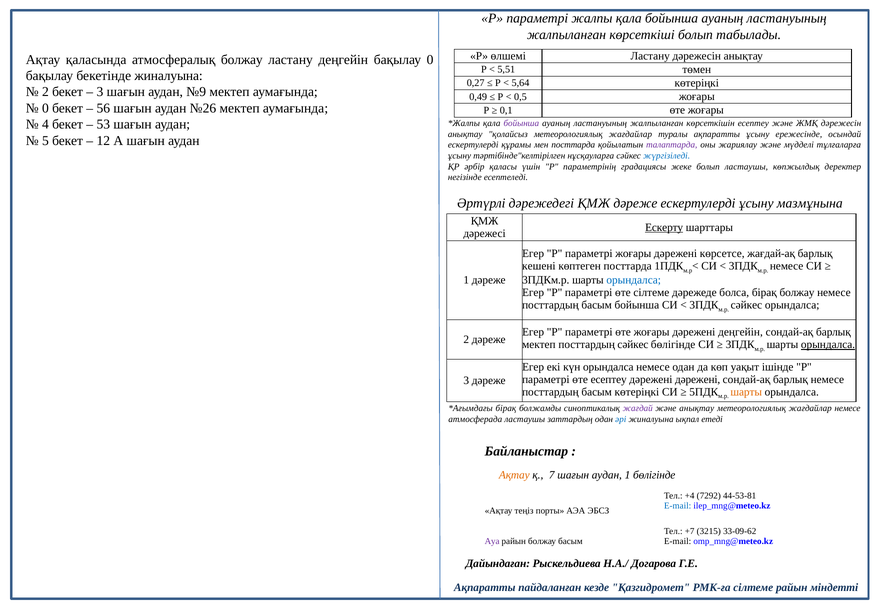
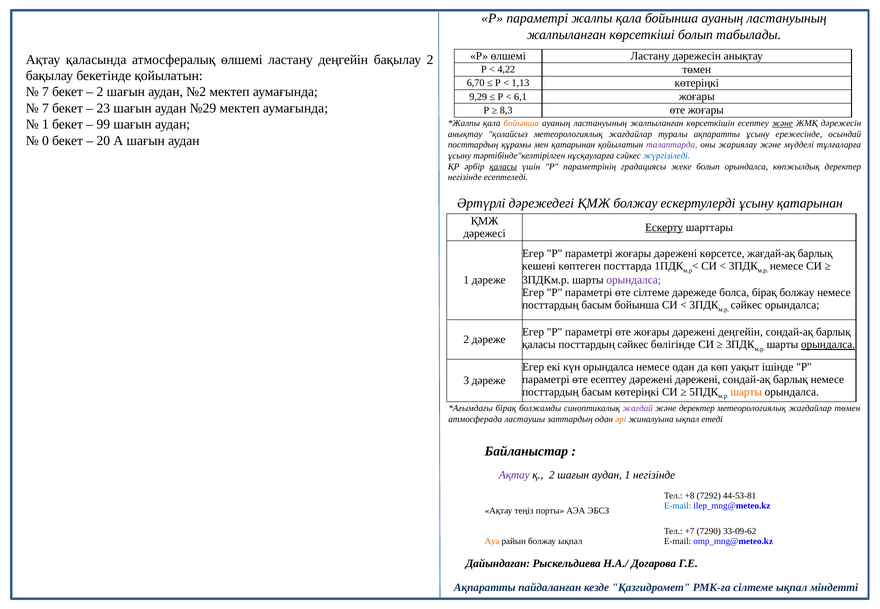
атмосфералық болжау: болжау -> өлшемі
бақылау 0: 0 -> 2
5,51: 5,51 -> 4,22
бекетінде жиналуына: жиналуына -> қойылатын
0,27: 0,27 -> 6,70
5,64: 5,64 -> 1,13
2 at (45, 92): 2 -> 7
3 at (100, 92): 3 -> 2
№9: №9 -> №2
0,49: 0,49 -> 9,29
0,5: 0,5 -> 6,1
0 at (45, 108): 0 -> 7
56: 56 -> 23
№26: №26 -> №29
0,1: 0,1 -> 8,3
4 at (45, 125): 4 -> 1
53: 53 -> 99
бойынша at (521, 123) colour: purple -> orange
және at (782, 123) underline: none -> present
5: 5 -> 0
12: 12 -> 20
ескертулерді at (473, 145): ескертулерді -> посттардың
мен посттарда: посттарда -> қатарынан
қаласы at (503, 167) underline: none -> present
болып ластаушы: ластаушы -> орындалса
ҚМЖ дәреже: дәреже -> болжау
ұсыну мазмұнына: мазмұнына -> қатарынан
орындалса at (634, 280) colour: blue -> purple
мектеп at (539, 345): мектеп -> қаласы
және анықтау: анықтау -> деректер
жағдайлар немесе: немесе -> төмен
әрі colour: blue -> orange
Ақтау at (514, 475) colour: orange -> purple
қ 7: 7 -> 2
1 бөлігінде: бөлігінде -> негізінде
+4: +4 -> +8
3215: 3215 -> 7290
Ауа colour: purple -> orange
болжау басым: басым -> ықпал
сілтеме райын: райын -> ықпал
